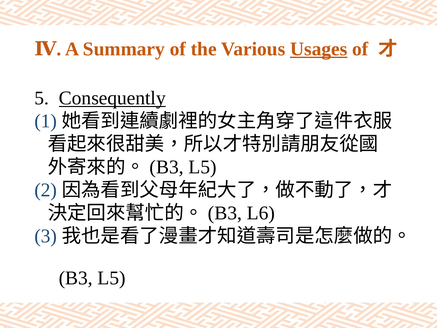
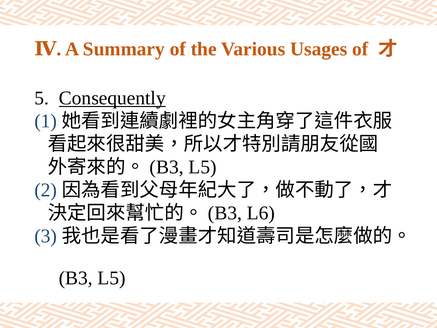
Usages underline: present -> none
